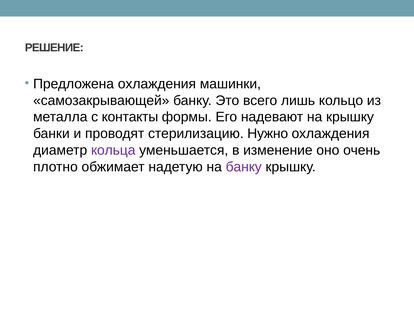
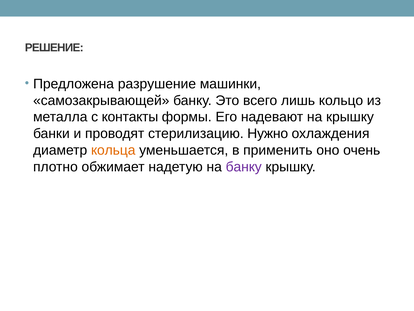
Предложена охлаждения: охлаждения -> разрушение
кольца colour: purple -> orange
изменение: изменение -> применить
